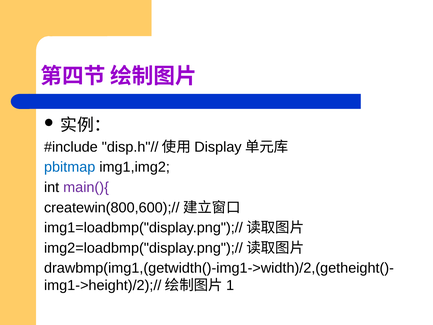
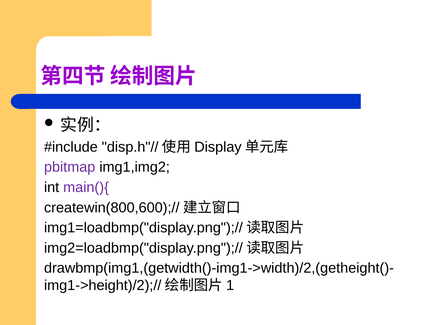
pbitmap colour: blue -> purple
